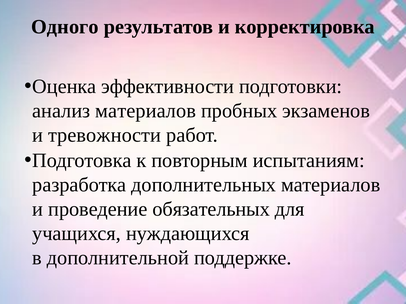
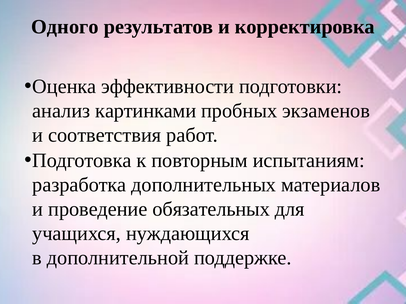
анализ материалов: материалов -> картинками
тревожности: тревожности -> соответствия
